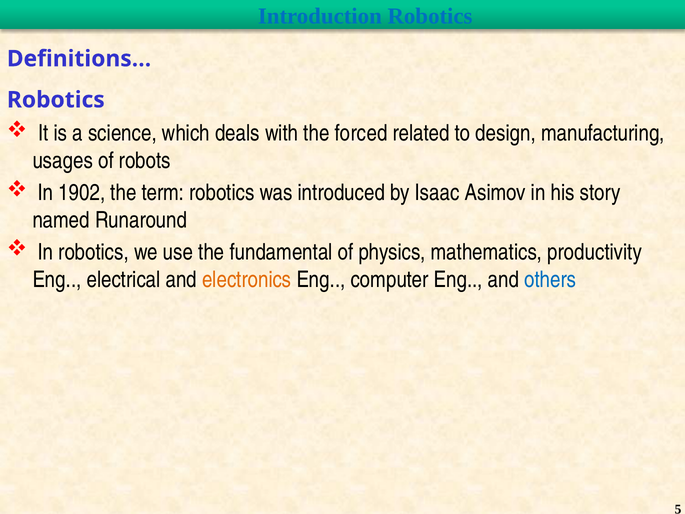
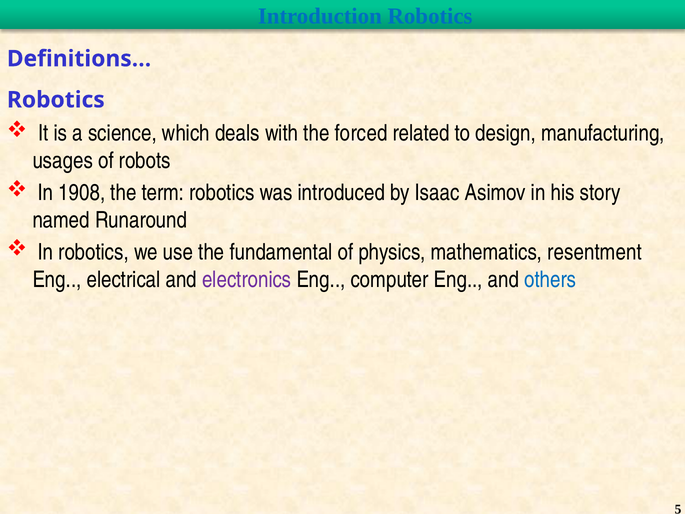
1902: 1902 -> 1908
productivity: productivity -> resentment
electronics colour: orange -> purple
